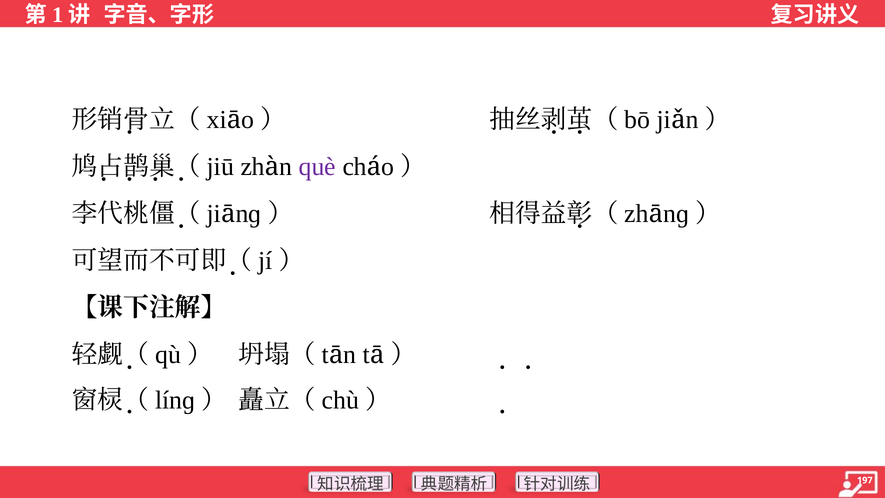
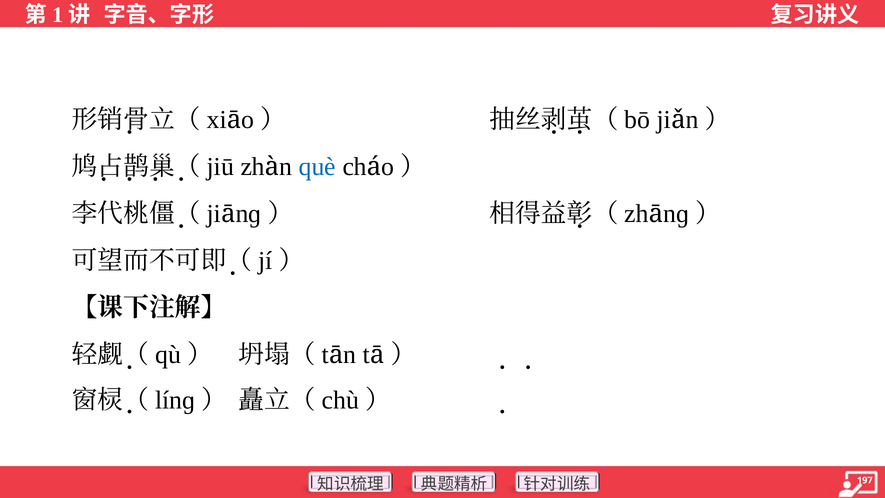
què colour: purple -> blue
